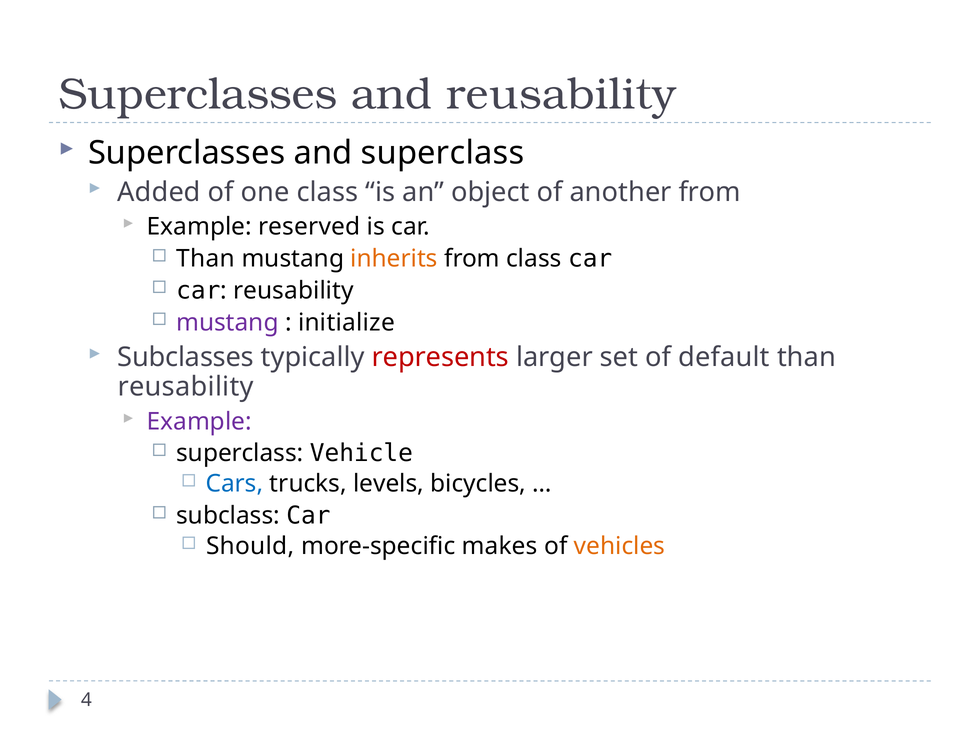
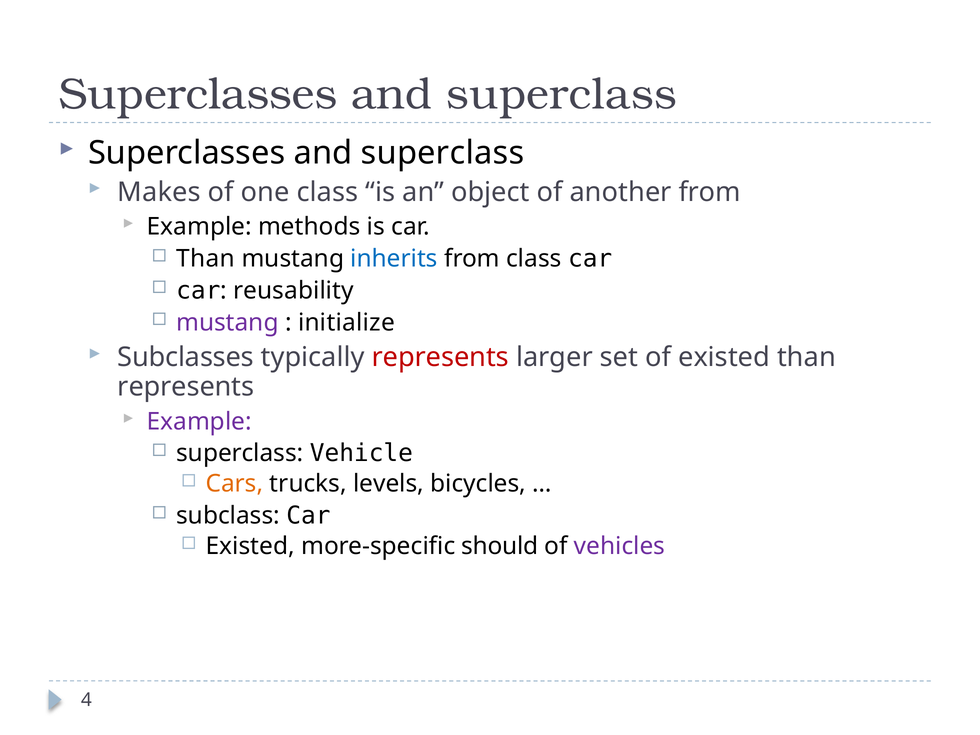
reusability at (561, 95): reusability -> superclass
Added: Added -> Makes
reserved: reserved -> methods
inherits colour: orange -> blue
of default: default -> existed
reusability at (186, 387): reusability -> represents
Cars colour: blue -> orange
Should at (250, 546): Should -> Existed
makes: makes -> should
vehicles colour: orange -> purple
